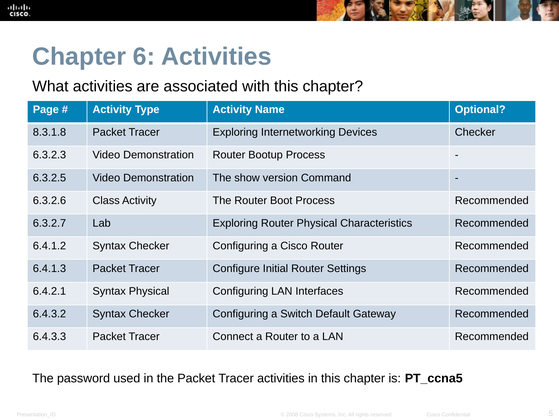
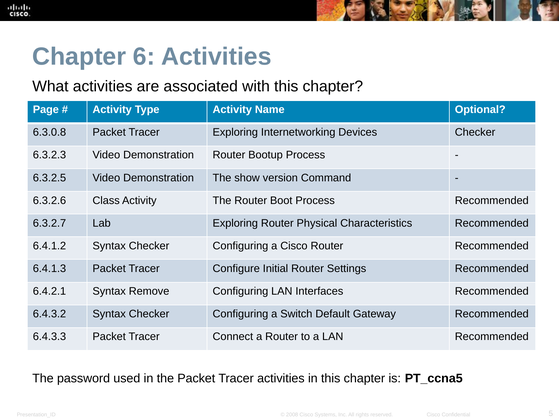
8.3.1.8: 8.3.1.8 -> 6.3.0.8
Syntax Physical: Physical -> Remove
